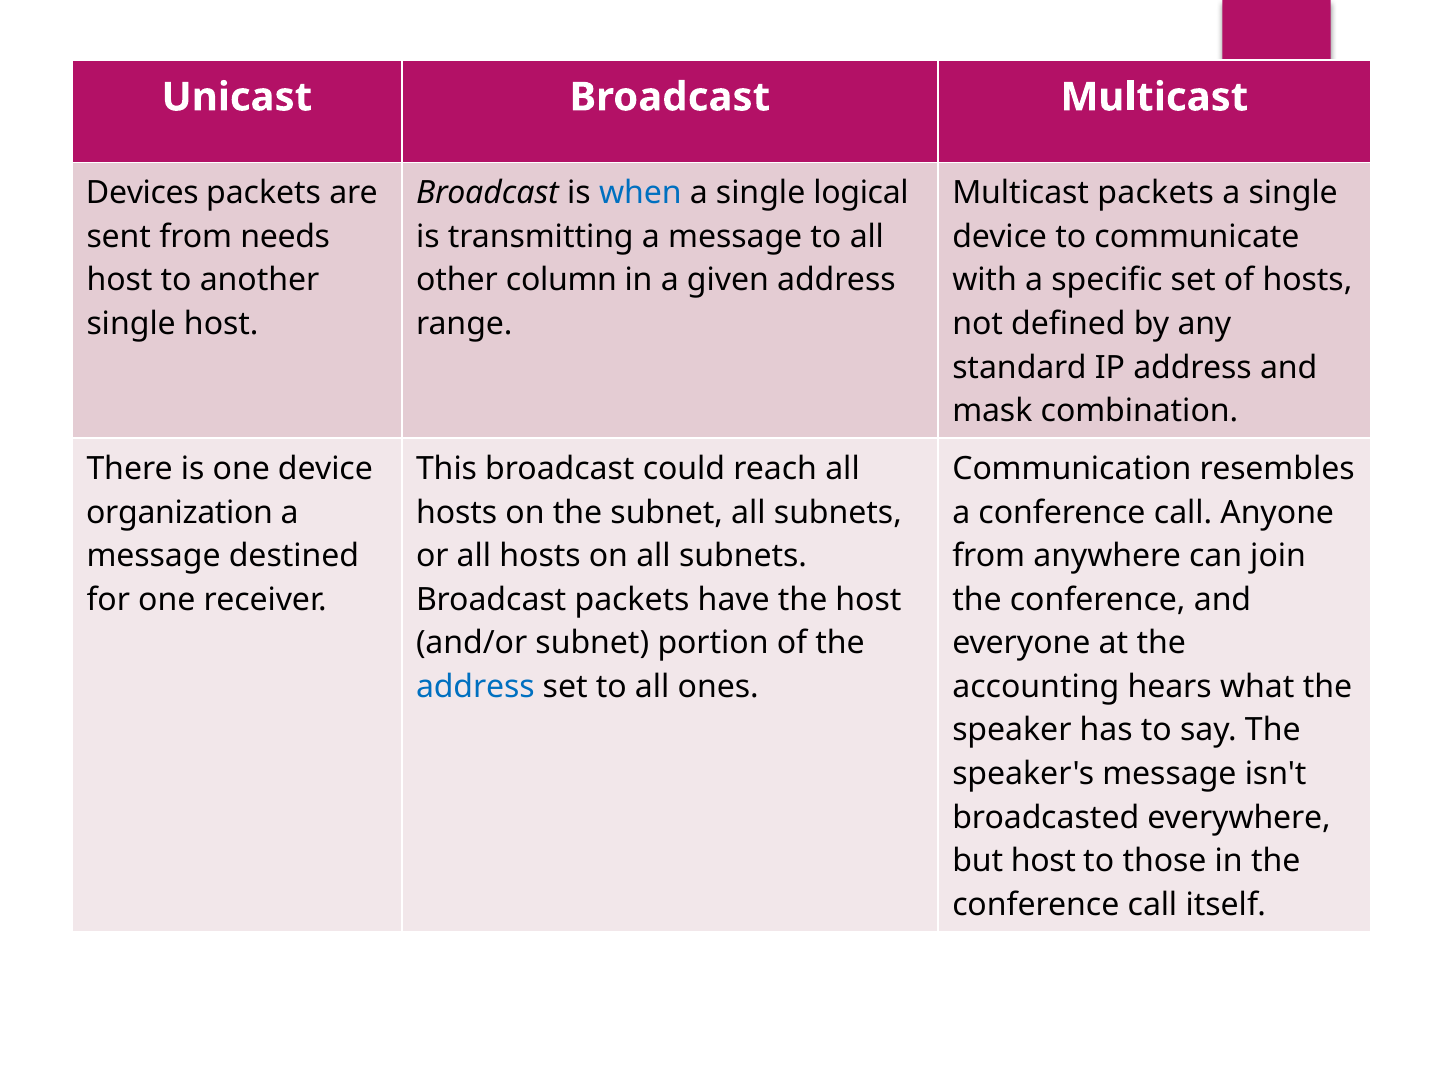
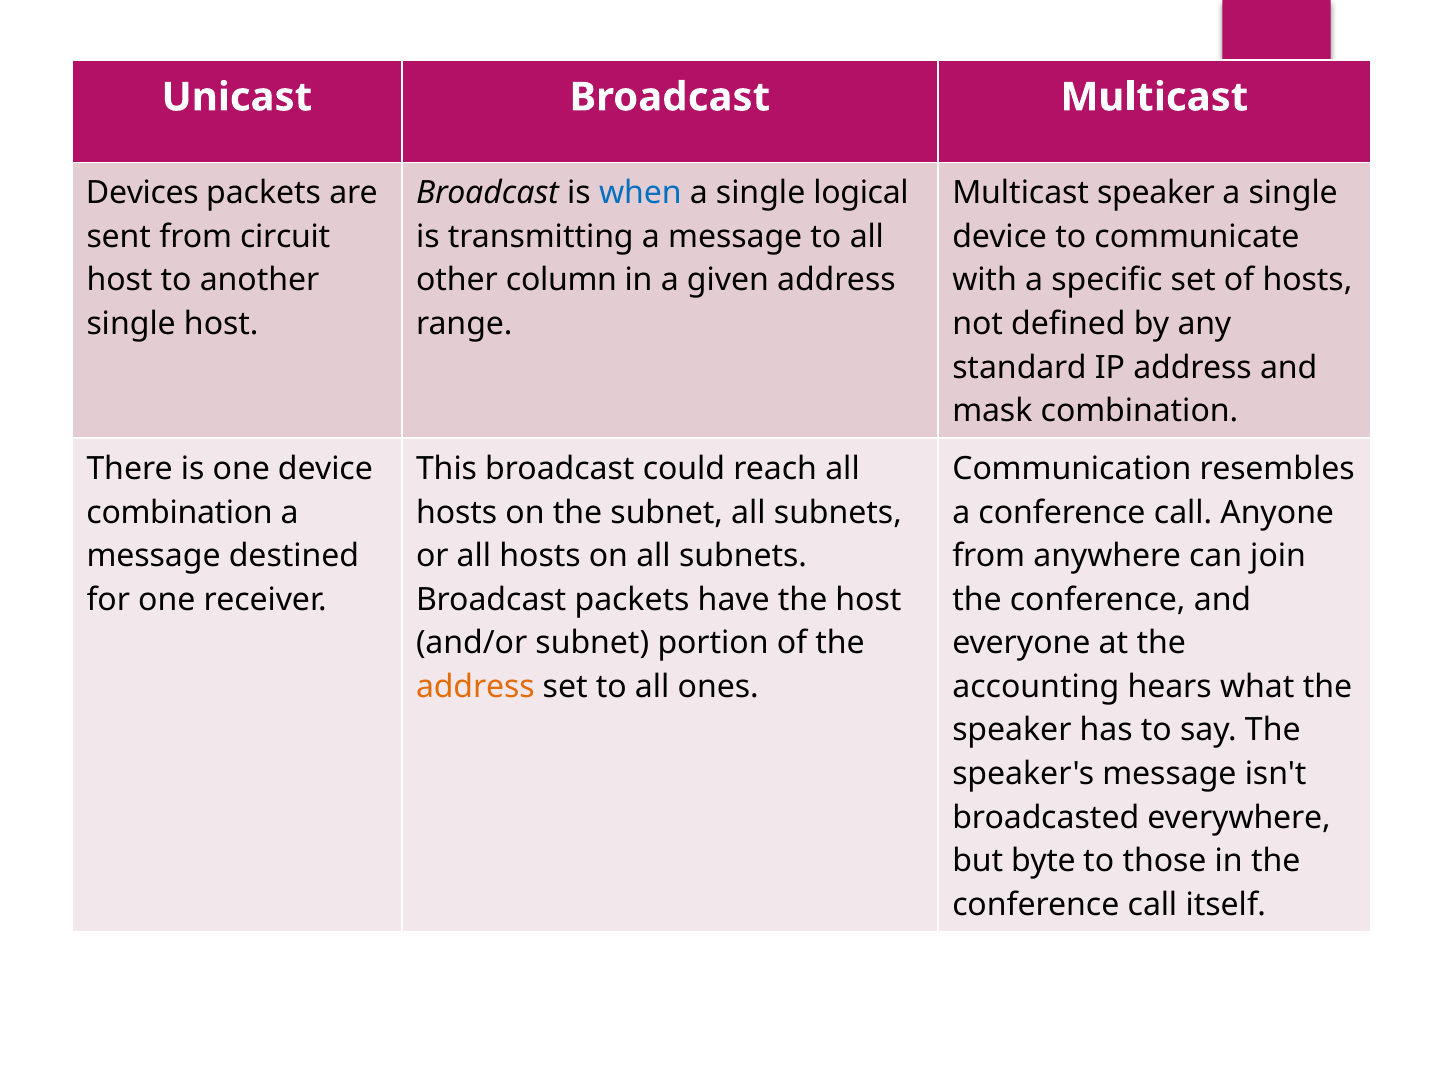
Multicast packets: packets -> speaker
needs: needs -> circuit
organization at (180, 512): organization -> combination
address at (475, 686) colour: blue -> orange
but host: host -> byte
